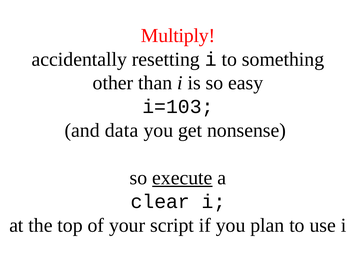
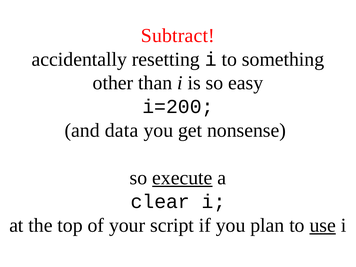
Multiply: Multiply -> Subtract
i=103: i=103 -> i=200
use underline: none -> present
